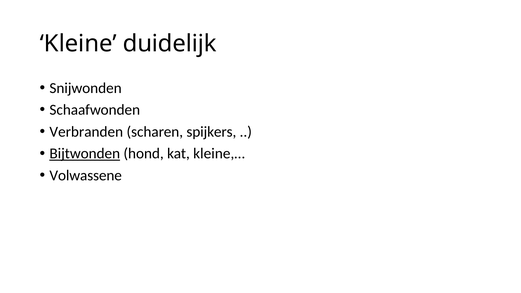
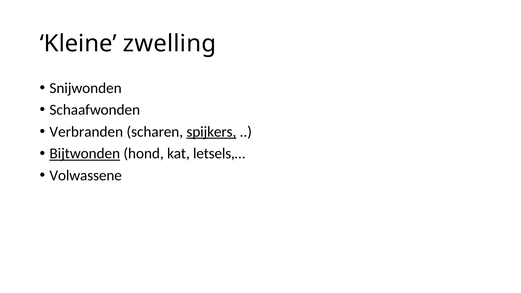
duidelijk: duidelijk -> zwelling
spijkers underline: none -> present
kleine,…: kleine,… -> letsels,…
